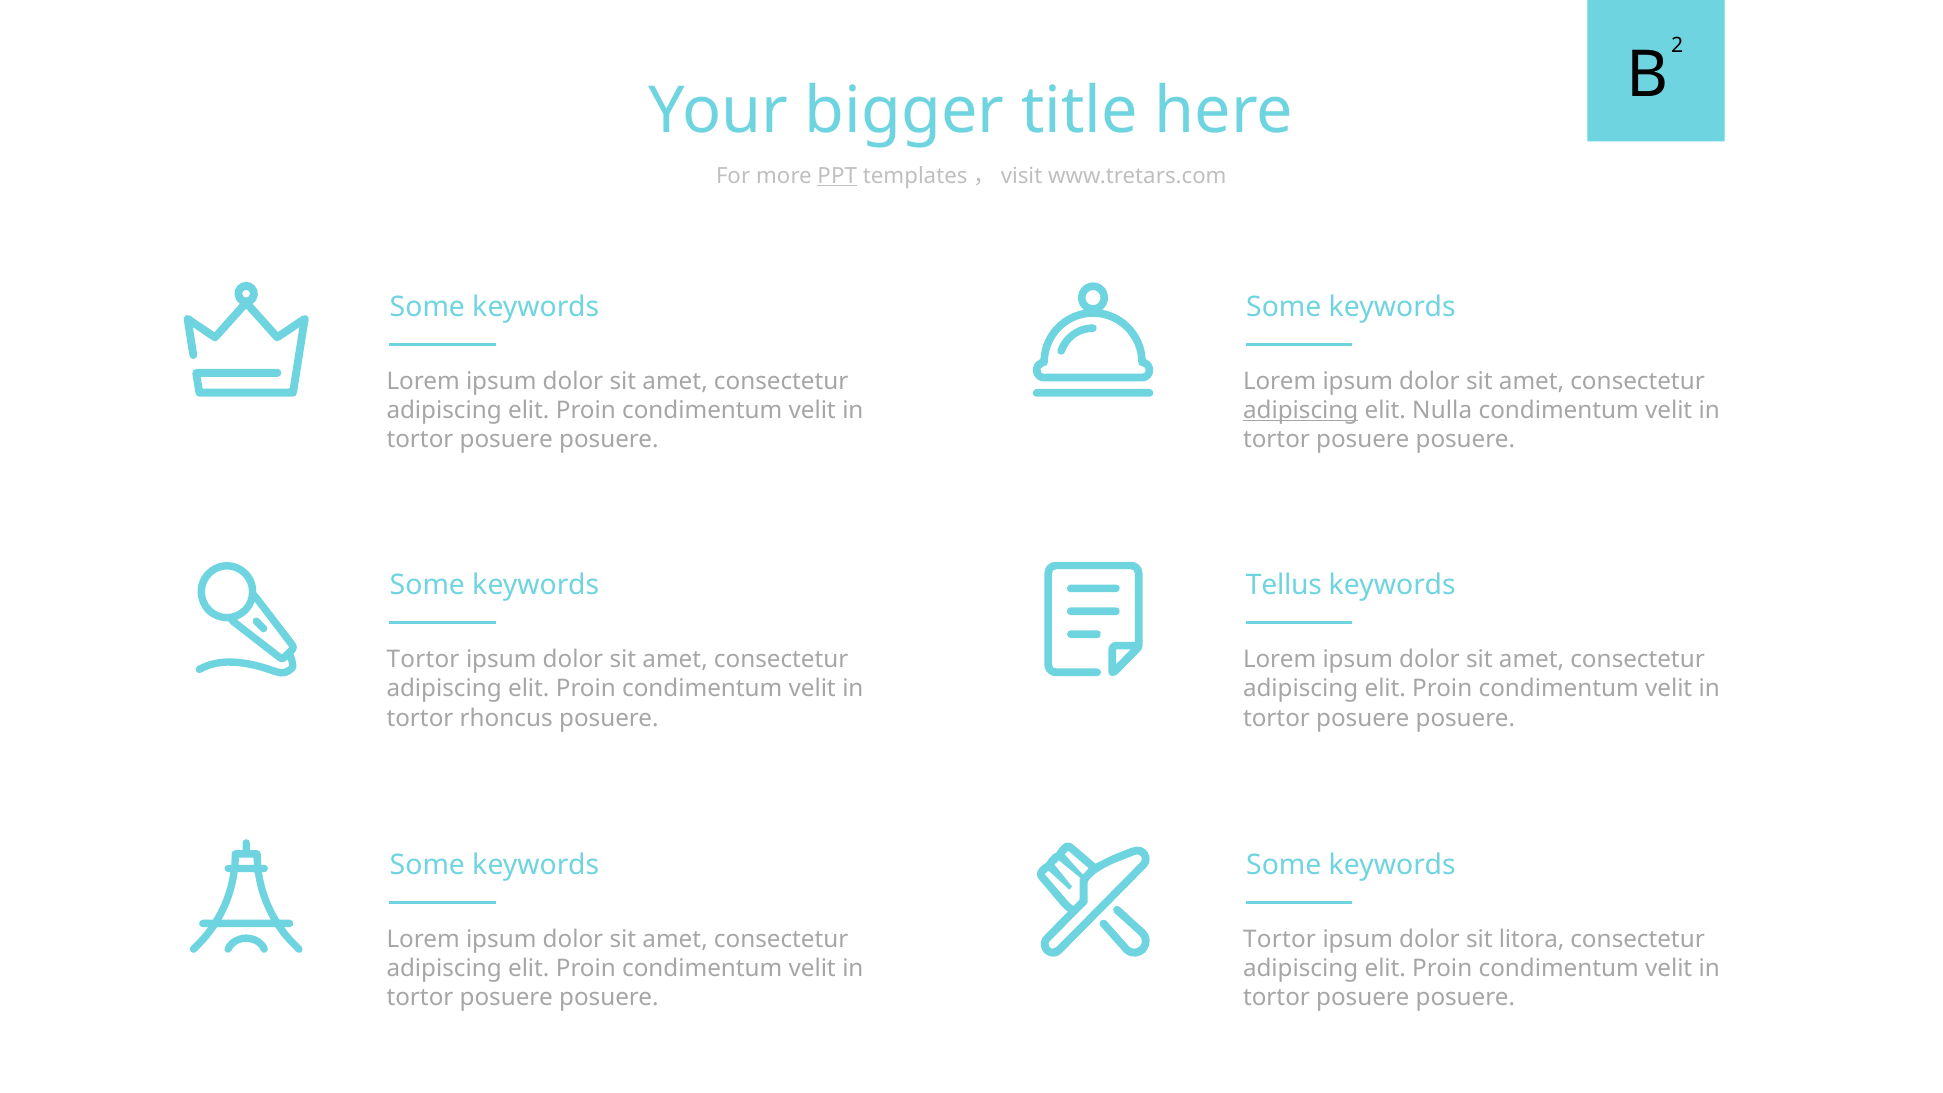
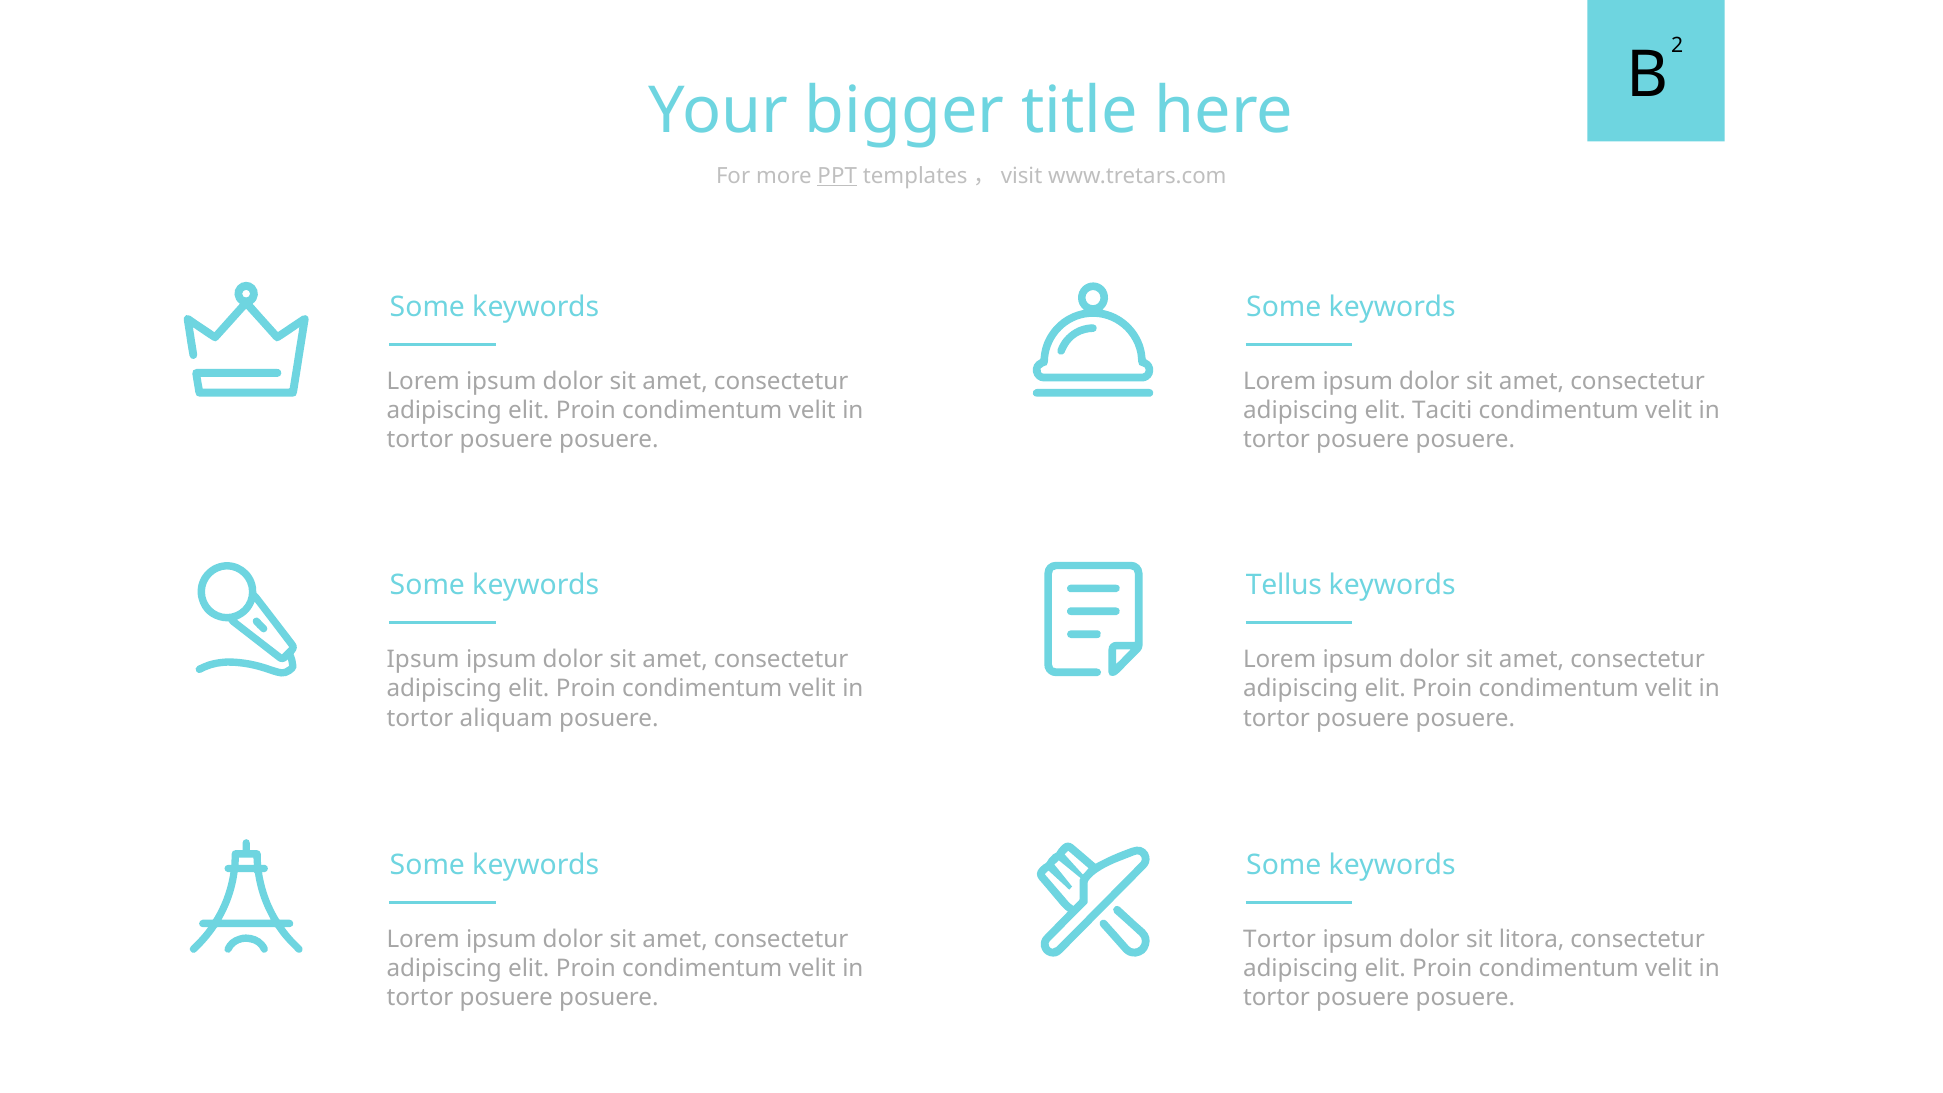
adipiscing at (1301, 410) underline: present -> none
Nulla: Nulla -> Taciti
Tortor at (423, 660): Tortor -> Ipsum
rhoncus: rhoncus -> aliquam
